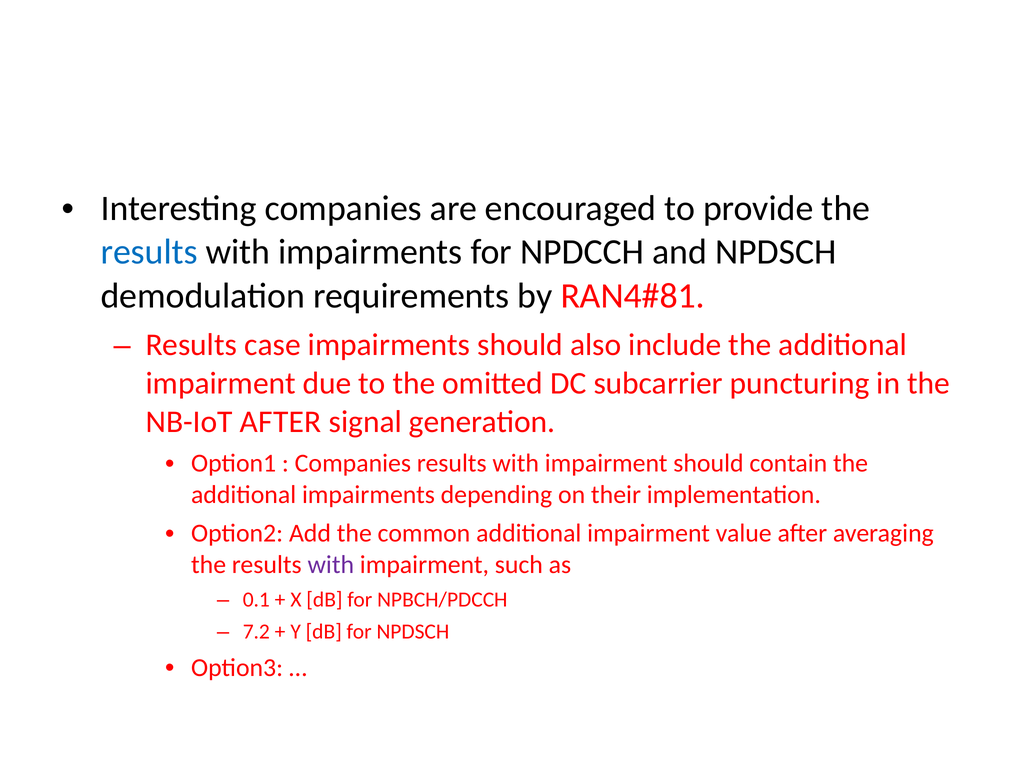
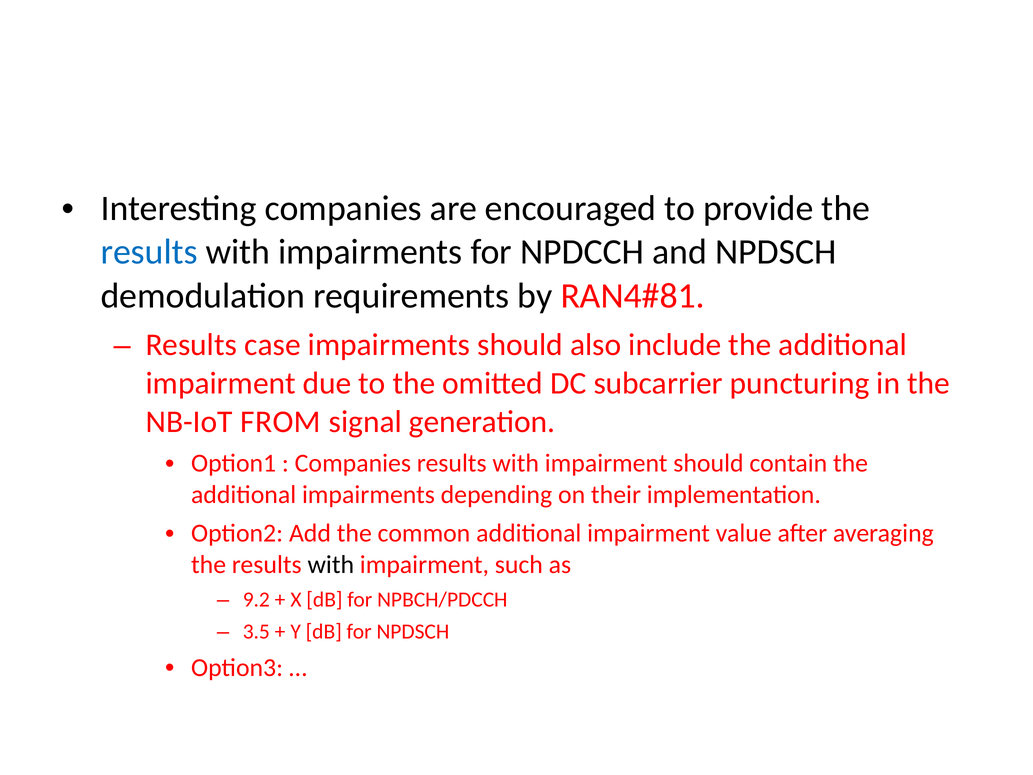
NB-IoT AFTER: AFTER -> FROM
with at (331, 565) colour: purple -> black
0.1: 0.1 -> 9.2
7.2: 7.2 -> 3.5
